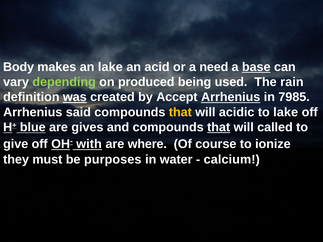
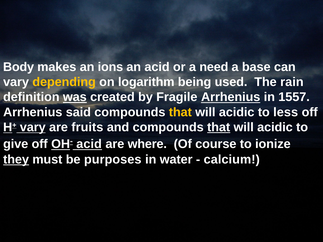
an lake: lake -> ions
base underline: present -> none
depending colour: light green -> yellow
produced: produced -> logarithm
Accept: Accept -> Fragile
7985: 7985 -> 1557
to lake: lake -> less
H+ blue: blue -> vary
gives: gives -> fruits
called at (275, 127): called -> acidic
with at (89, 144): with -> acid
they underline: none -> present
